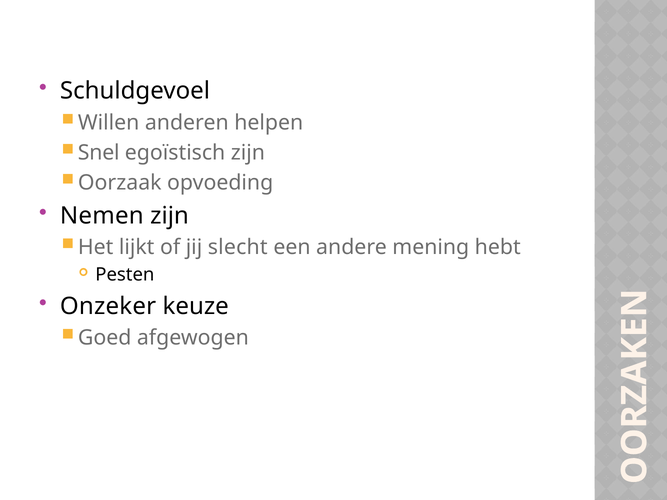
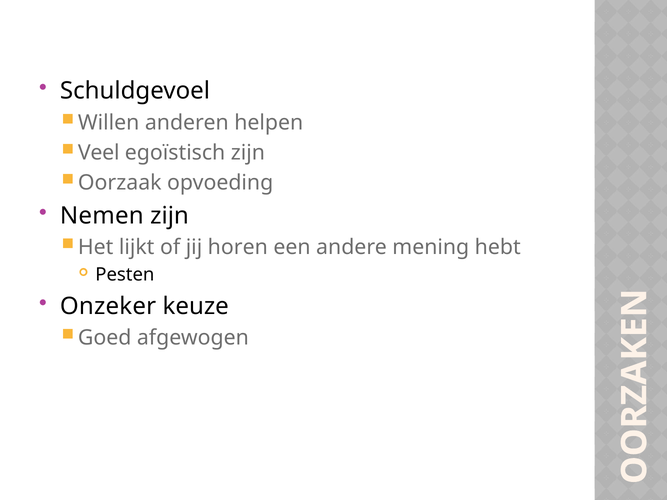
Snel: Snel -> Veel
slecht: slecht -> horen
